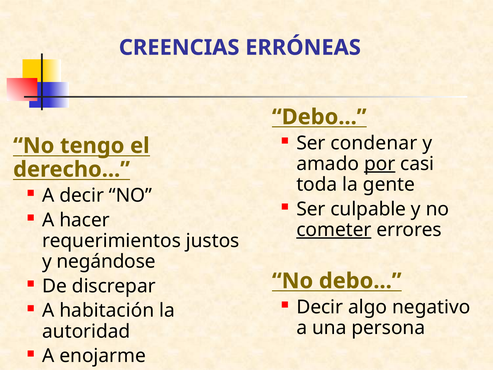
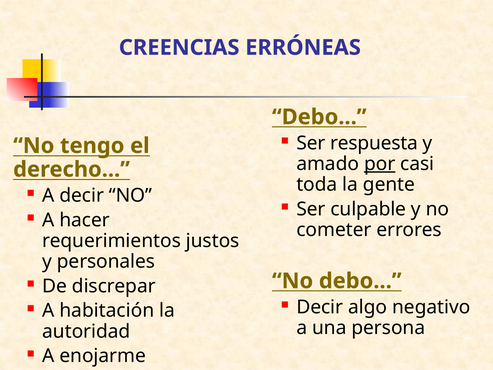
condenar: condenar -> respuesta
cometer underline: present -> none
negándose: negándose -> personales
